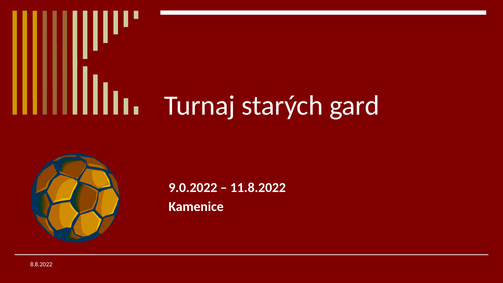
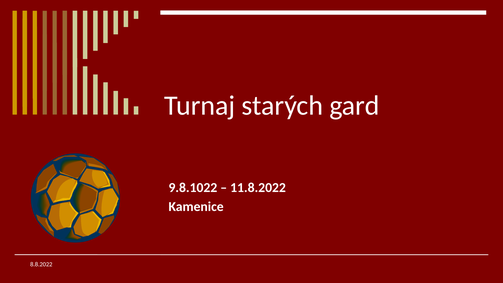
9.0.2022: 9.0.2022 -> 9.8.1022
